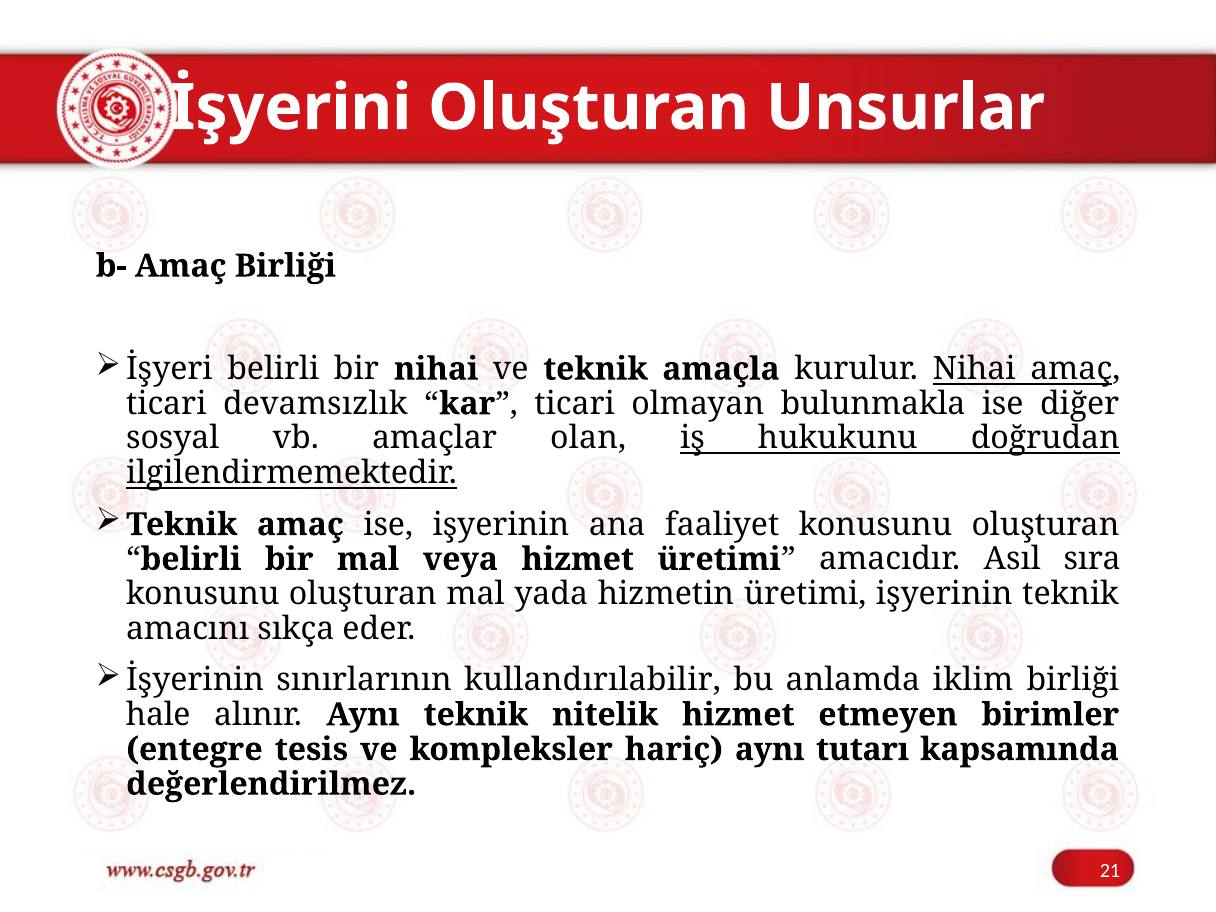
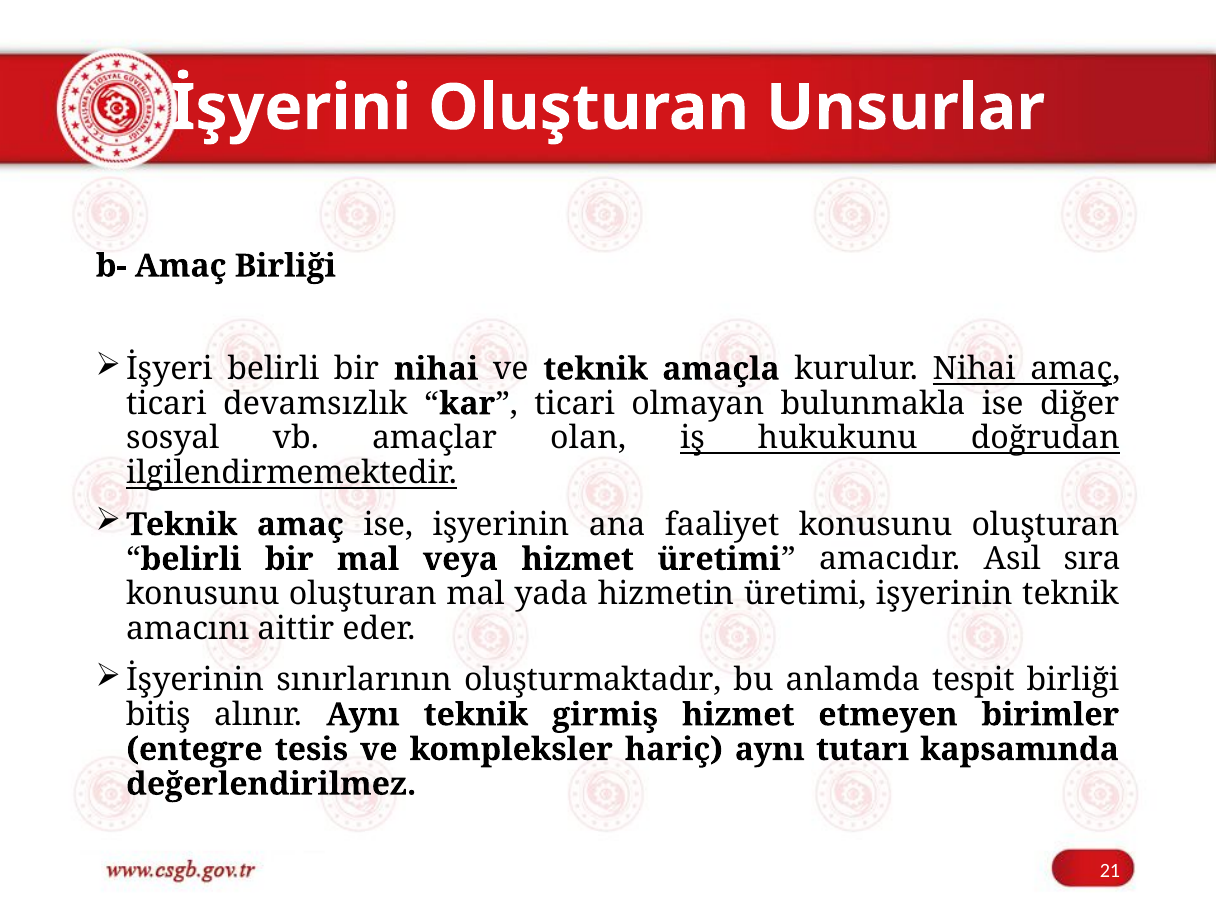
sıkça: sıkça -> aittir
kullandırılabilir: kullandırılabilir -> oluşturmaktadır
iklim: iklim -> tespit
hale: hale -> bitiş
nitelik: nitelik -> girmiş
